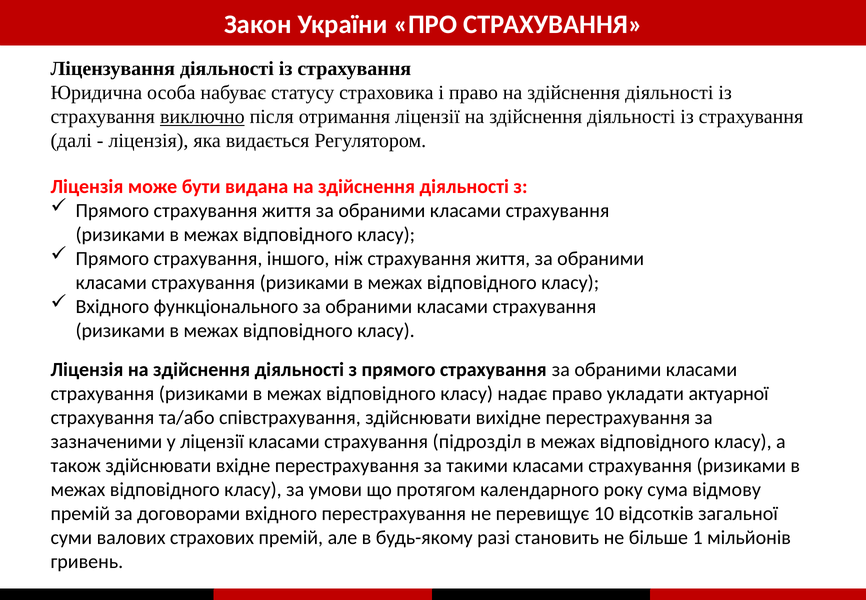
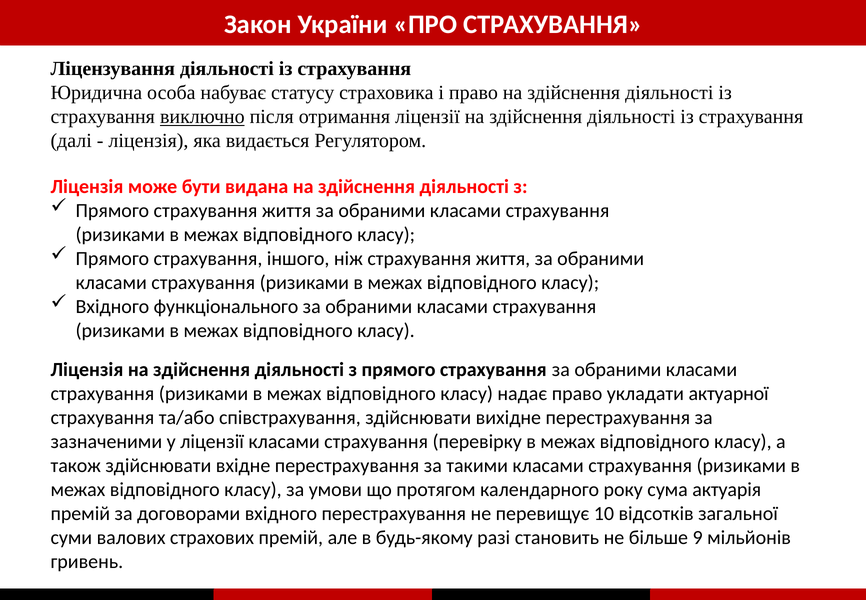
підрозділ: підрозділ -> перевірку
відмову: відмову -> актуарія
1: 1 -> 9
